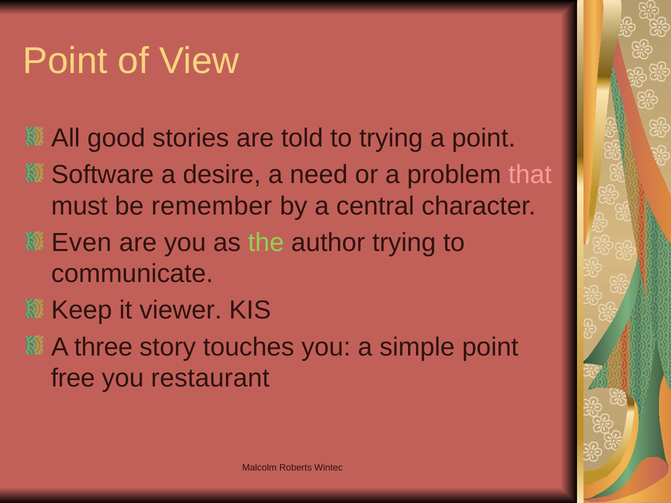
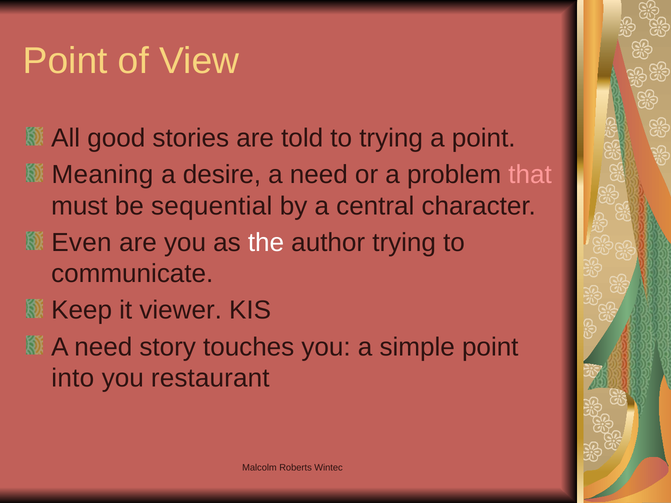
Software: Software -> Meaning
remember: remember -> sequential
the colour: light green -> white
three at (103, 347): three -> need
free: free -> into
